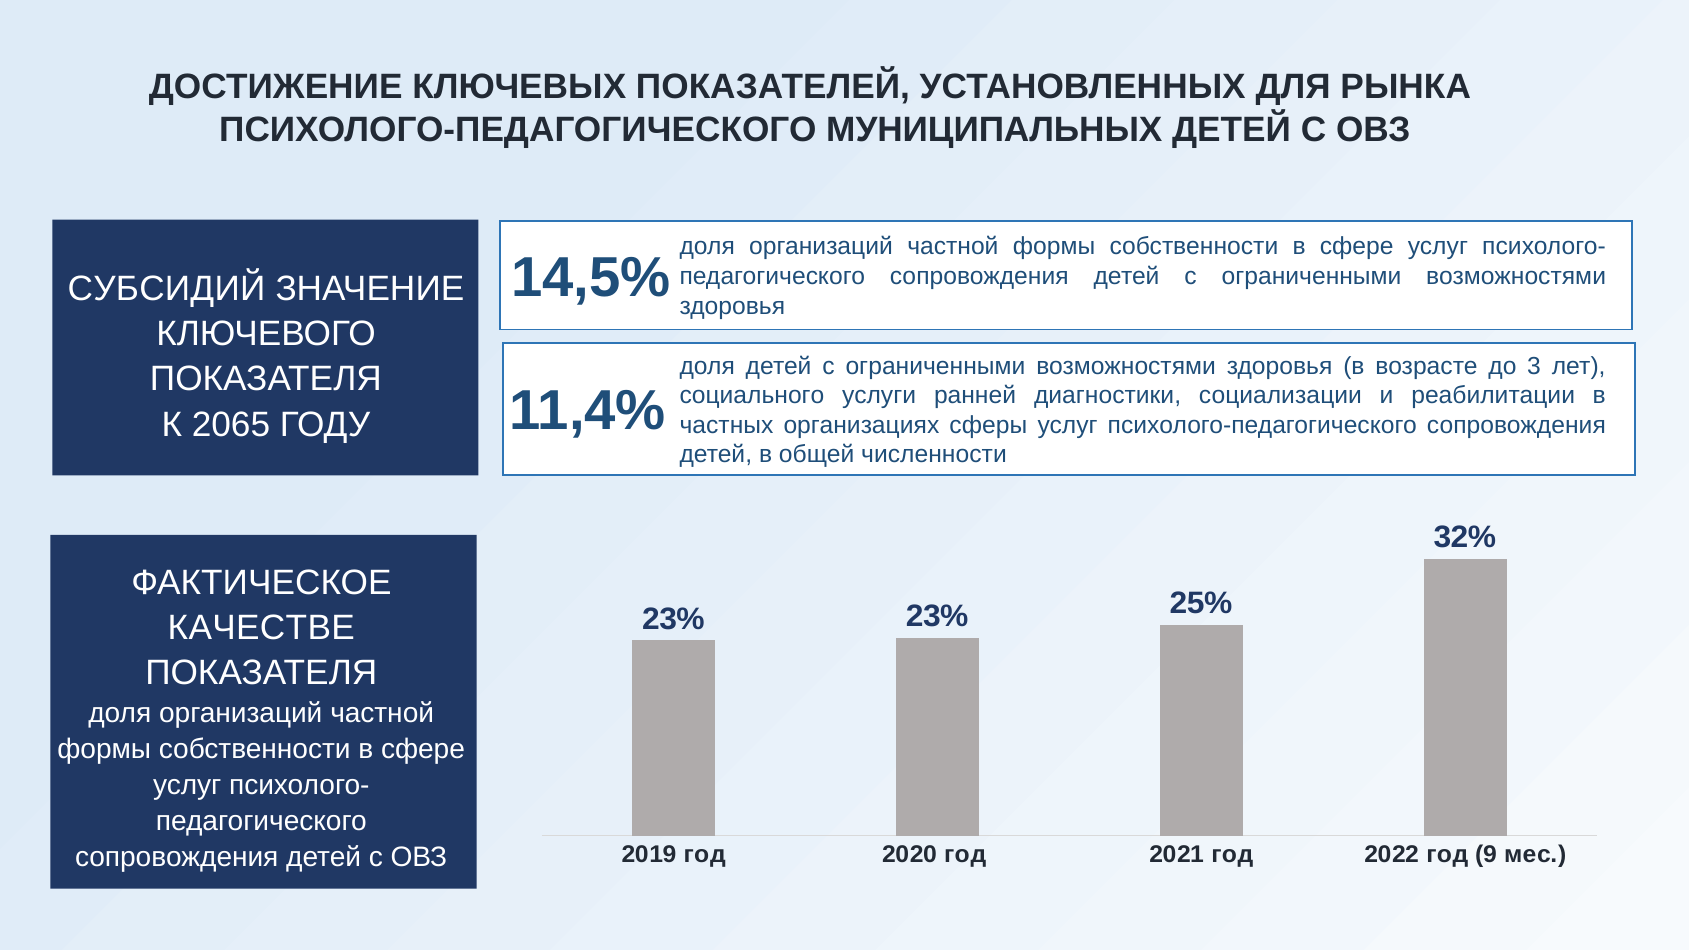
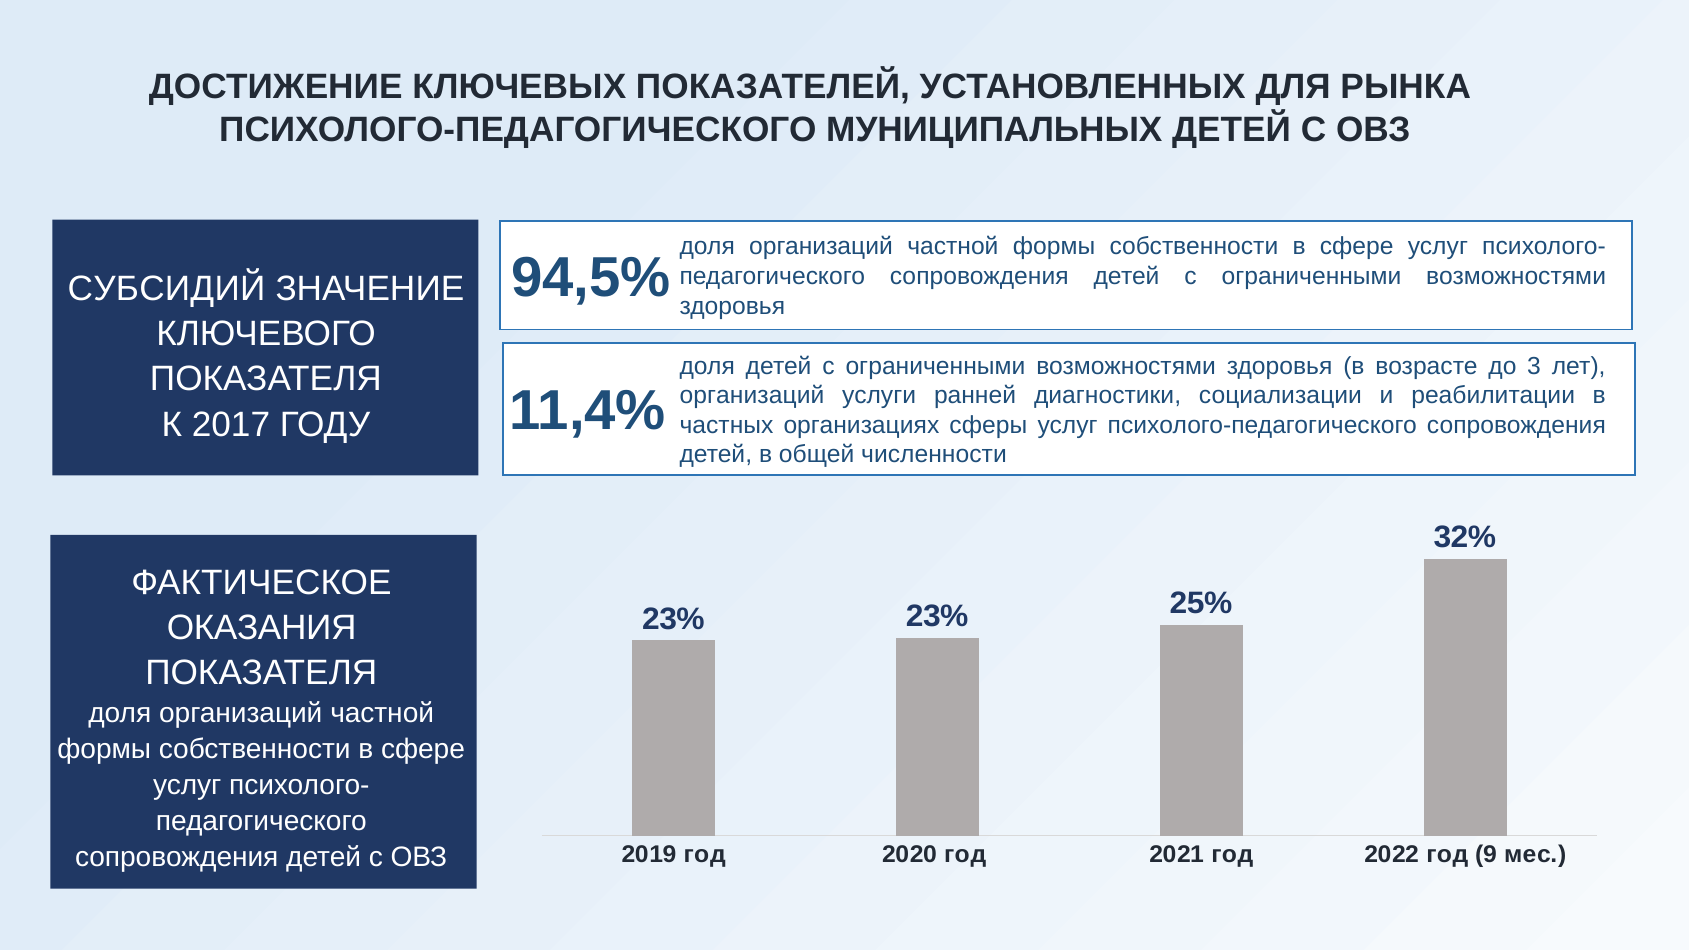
14,5%: 14,5% -> 94,5%
социального at (752, 396): социального -> организаций
2065: 2065 -> 2017
КАЧЕСТВЕ: КАЧЕСТВЕ -> ОКАЗАНИЯ
